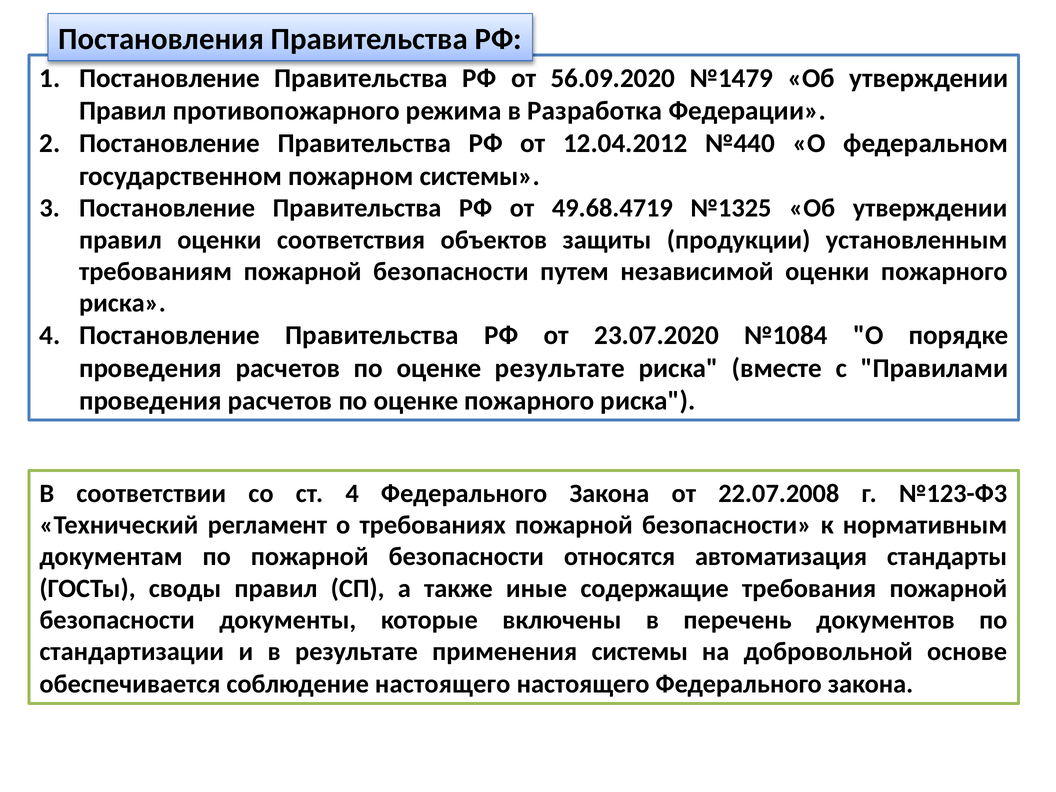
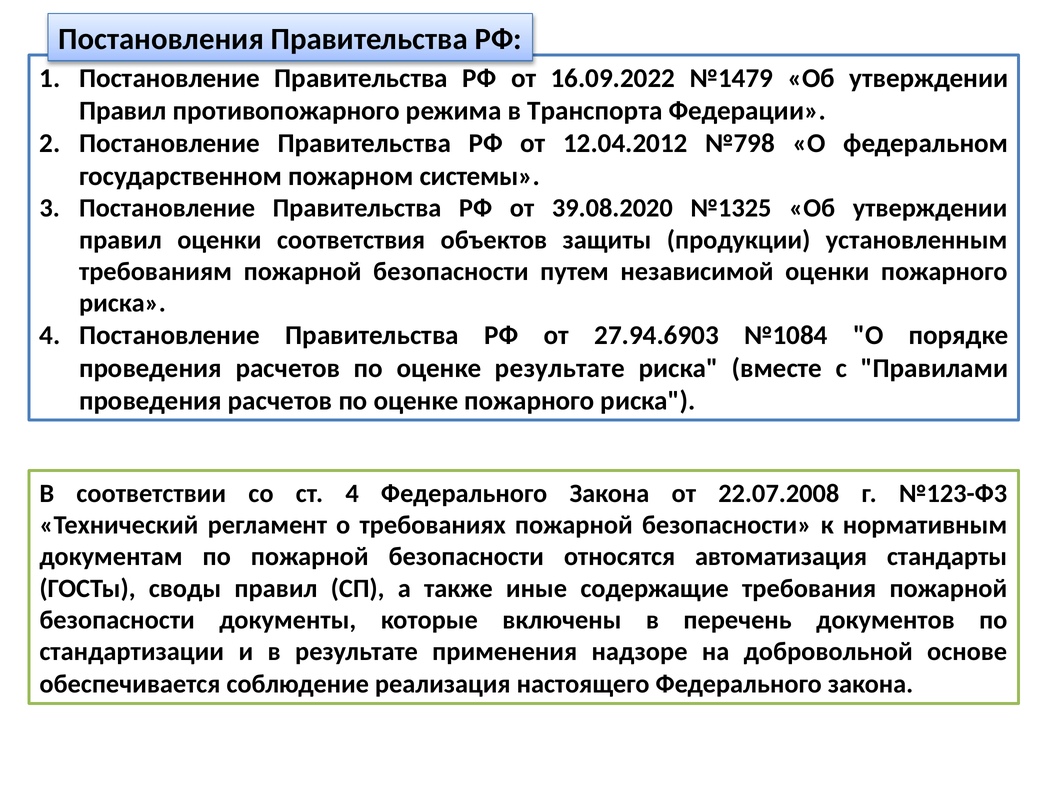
56.09.2020: 56.09.2020 -> 16.09.2022
Разработка: Разработка -> Транспорта
№440: №440 -> №798
49.68.4719: 49.68.4719 -> 39.08.2020
23.07.2020: 23.07.2020 -> 27.94.6903
применения системы: системы -> надзоре
соблюдение настоящего: настоящего -> реализация
